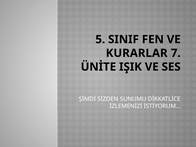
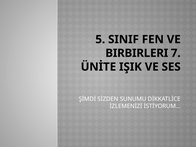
KURARLAR: KURARLAR -> BIRBIRLERI
